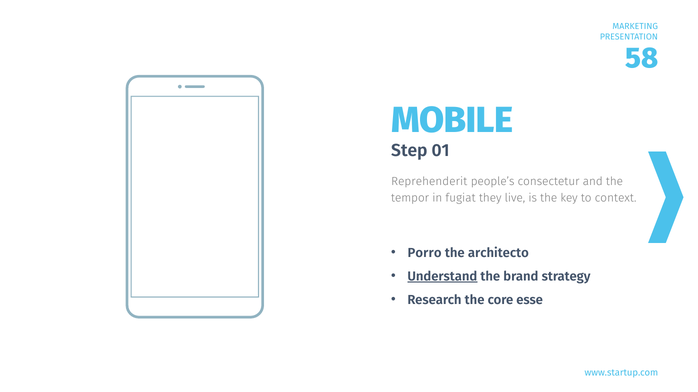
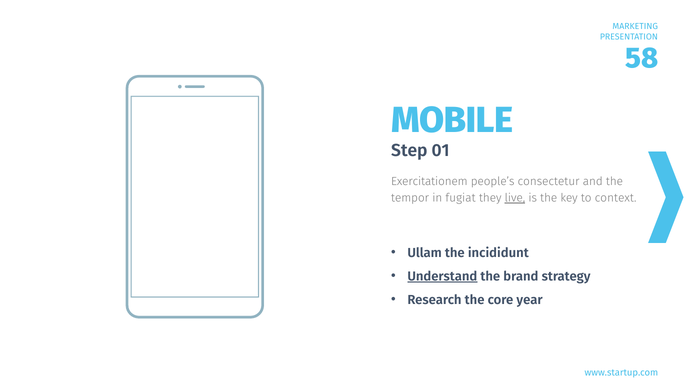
Reprehenderit: Reprehenderit -> Exercitationem
live underline: none -> present
Porro: Porro -> Ullam
architecto: architecto -> incididunt
esse: esse -> year
